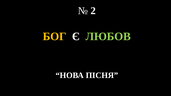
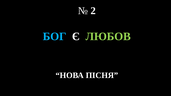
БОГ colour: yellow -> light blue
